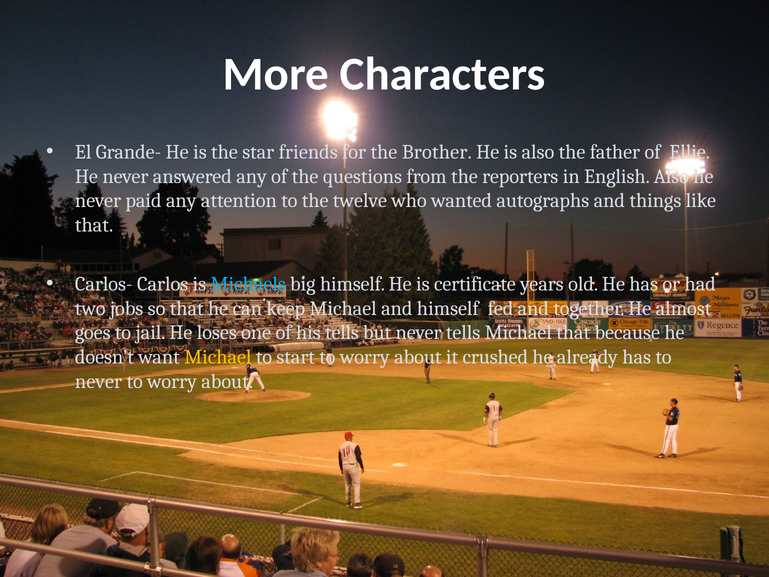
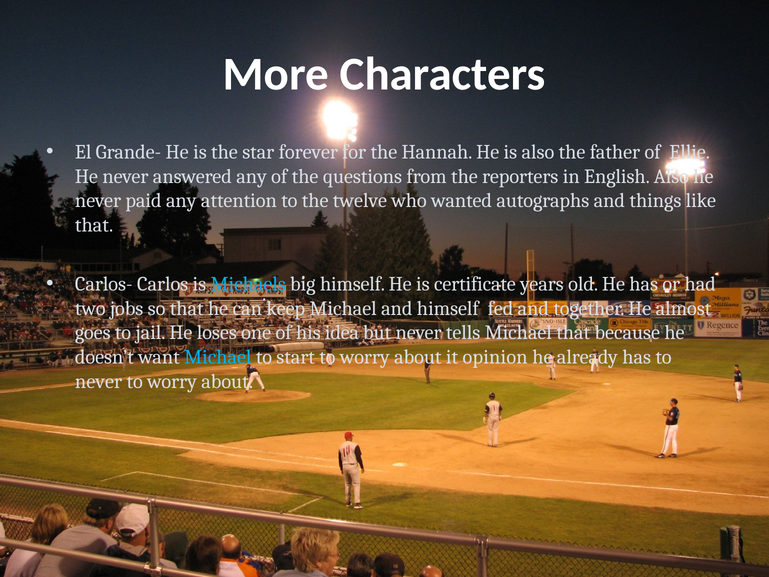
friends: friends -> forever
Brother: Brother -> Hannah
his tells: tells -> idea
Michael at (218, 357) colour: yellow -> light blue
crushed: crushed -> opinion
